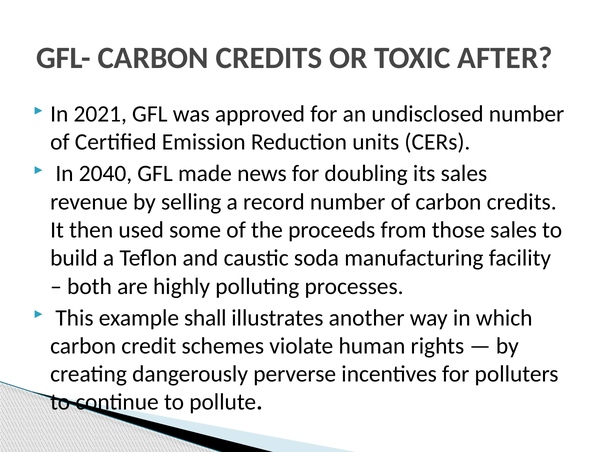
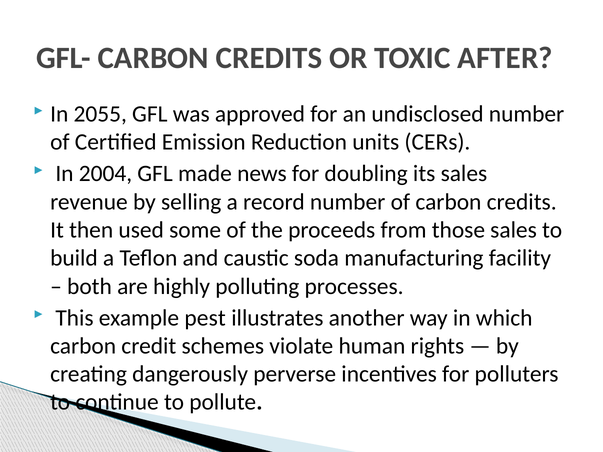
2021: 2021 -> 2055
2040: 2040 -> 2004
shall: shall -> pest
